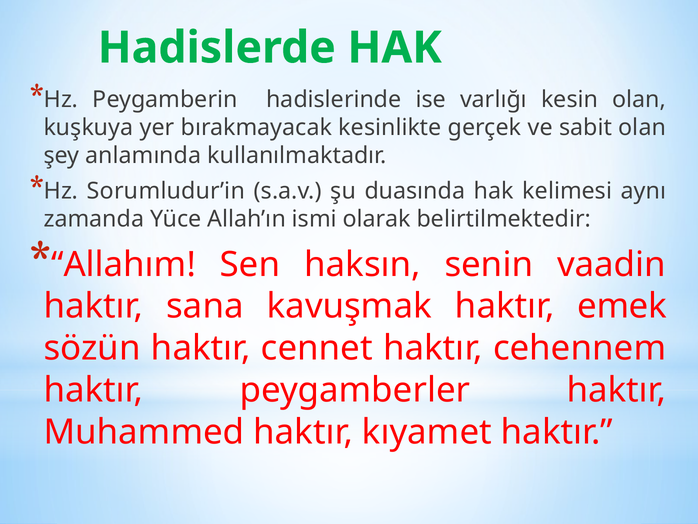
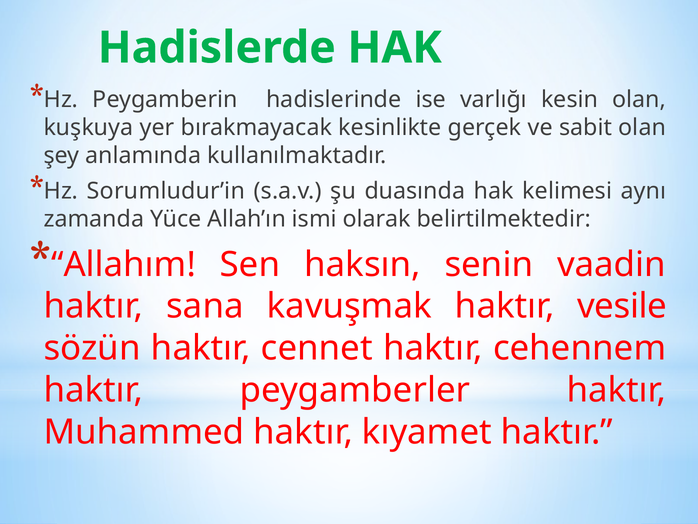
emek: emek -> vesile
